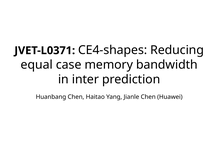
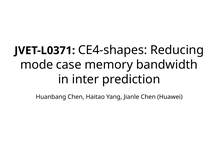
equal: equal -> mode
